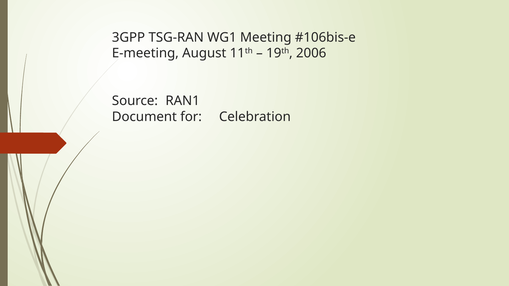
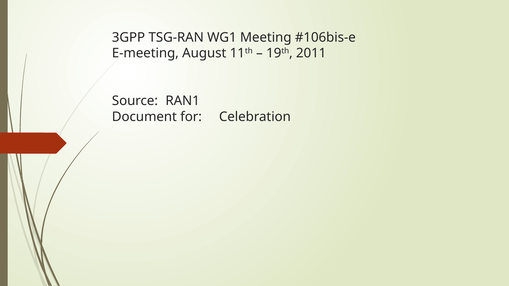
2006: 2006 -> 2011
